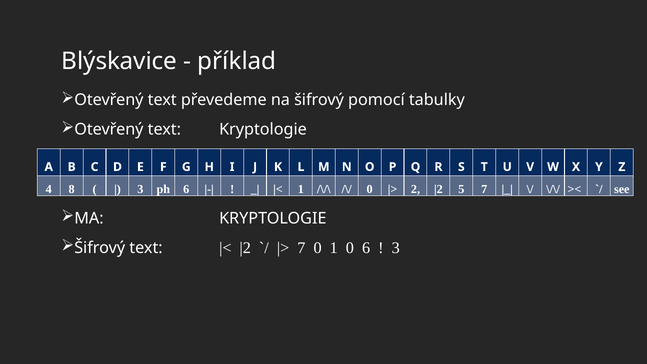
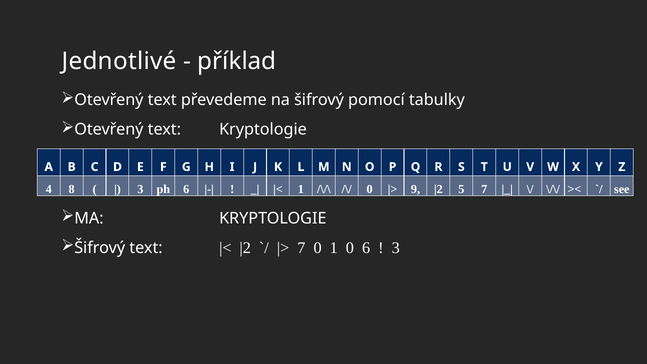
Blýskavice: Blýskavice -> Jednotlivé
2: 2 -> 9
